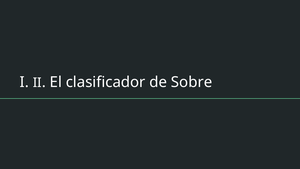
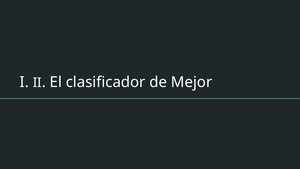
Sobre: Sobre -> Mejor
